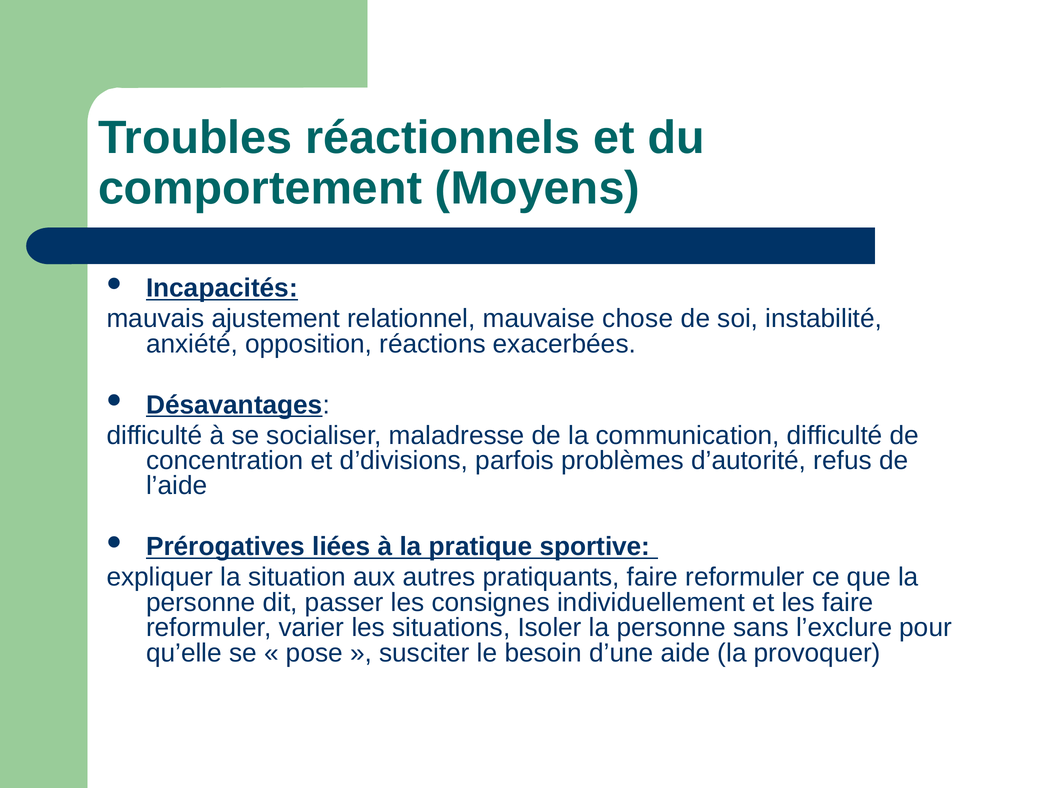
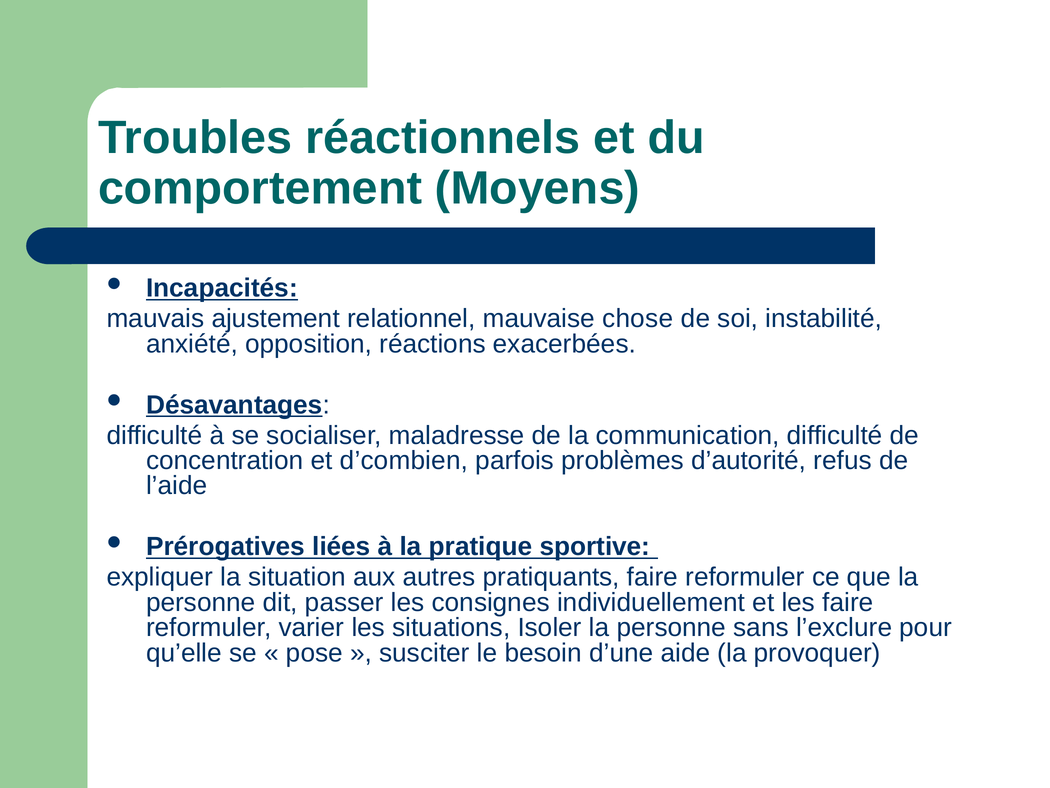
d’divisions: d’divisions -> d’combien
